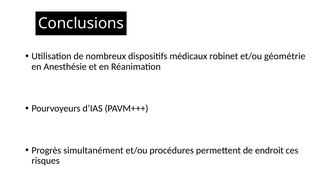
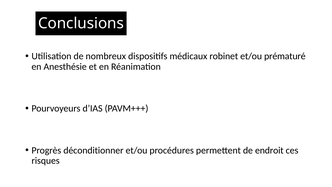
géométrie: géométrie -> prématuré
simultanément: simultanément -> déconditionner
